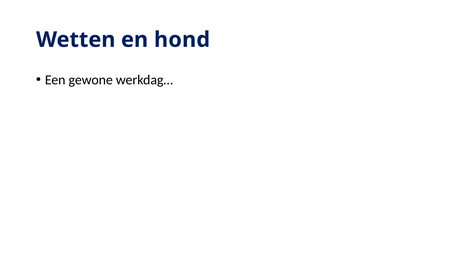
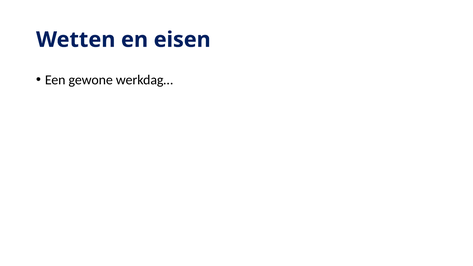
hond: hond -> eisen
